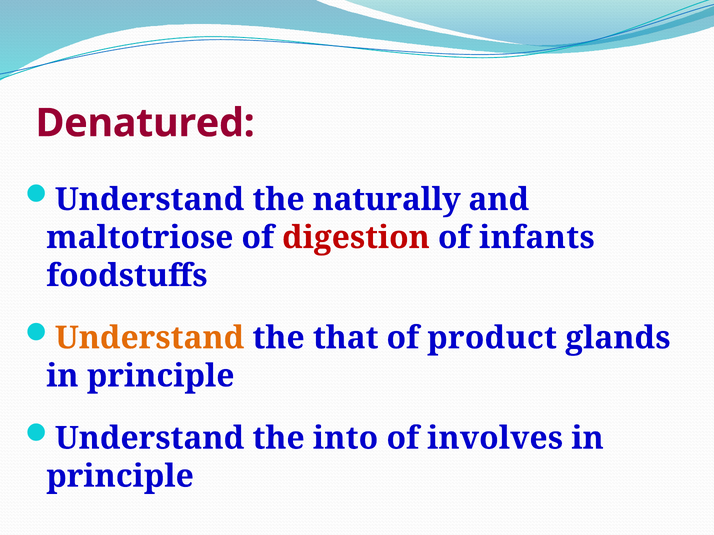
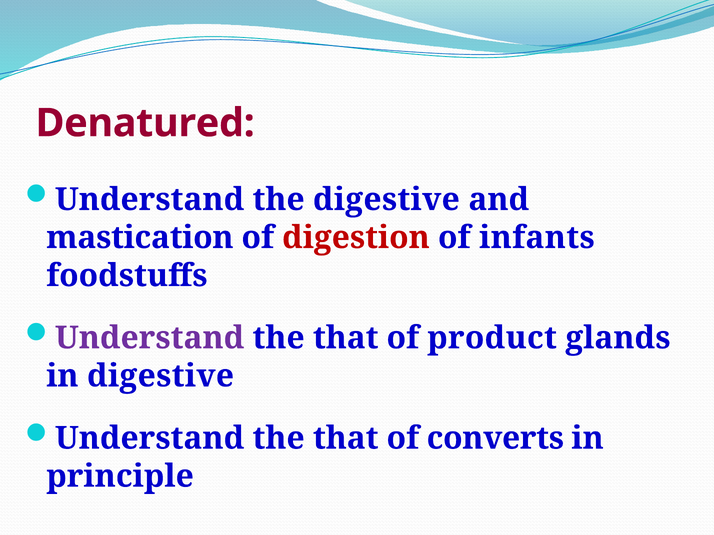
the naturally: naturally -> digestive
maltotriose: maltotriose -> mastication
Understand at (150, 338) colour: orange -> purple
principle at (161, 376): principle -> digestive
into at (346, 439): into -> that
involves: involves -> converts
